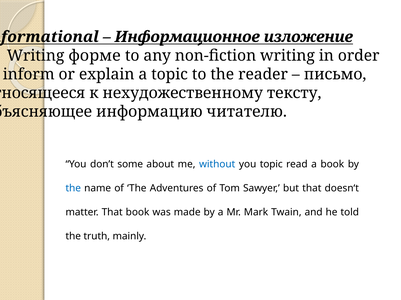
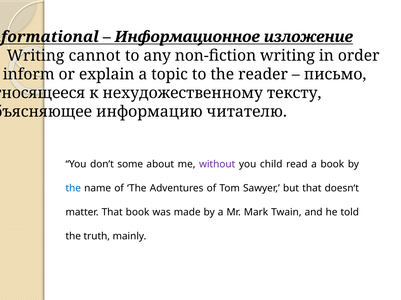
форме: форме -> cannot
without colour: blue -> purple
you topic: topic -> child
